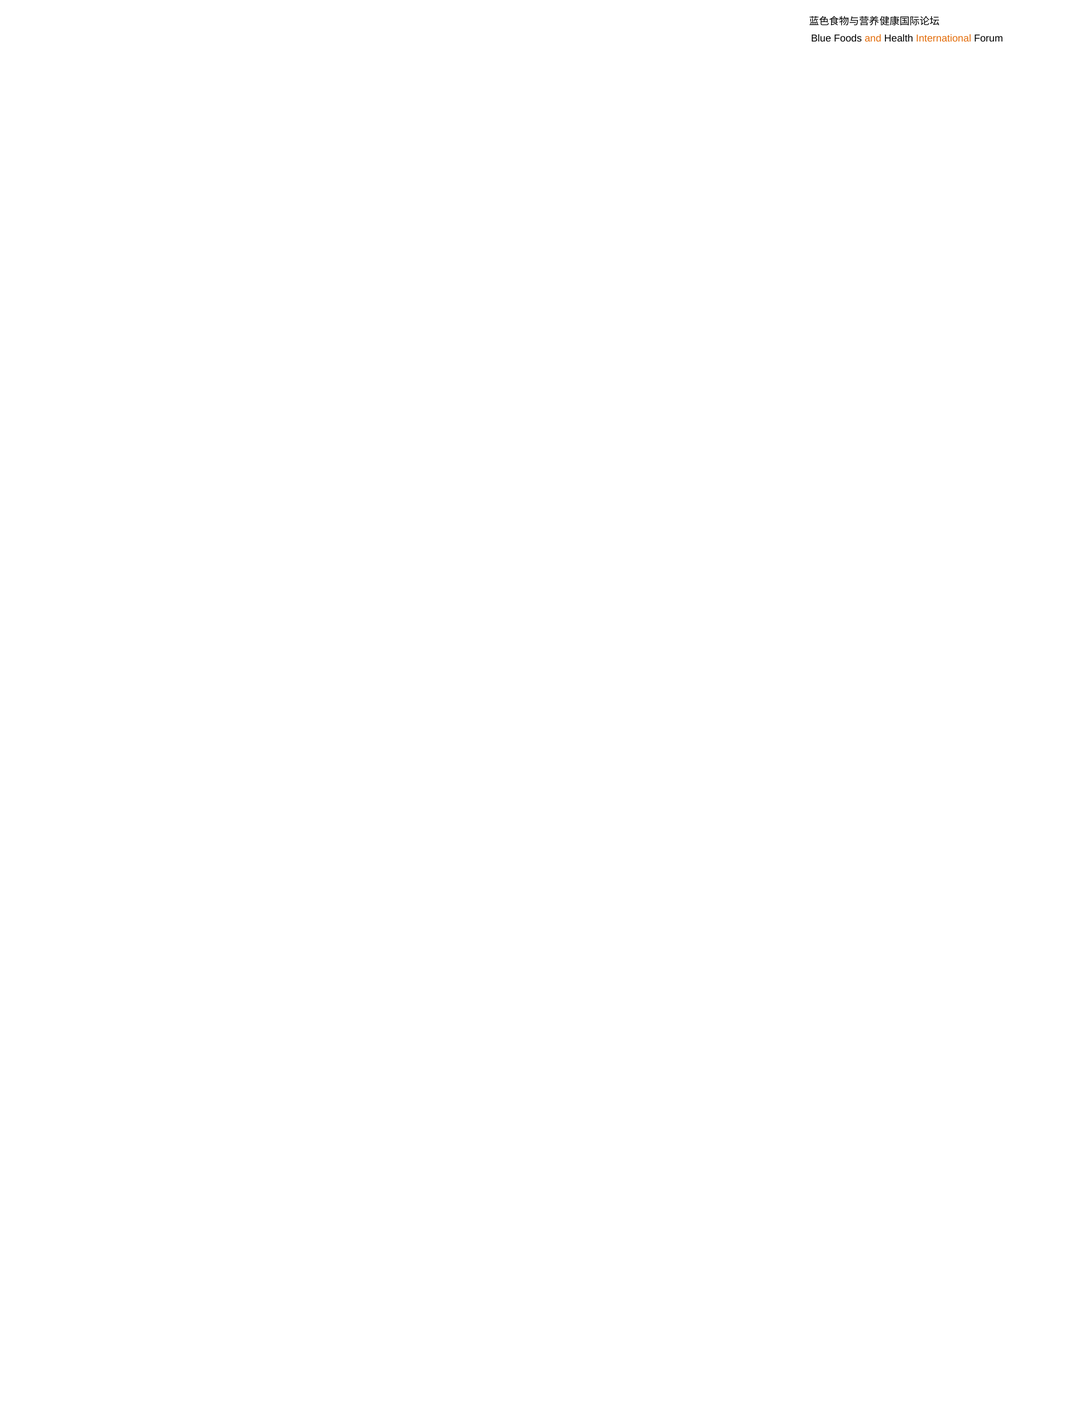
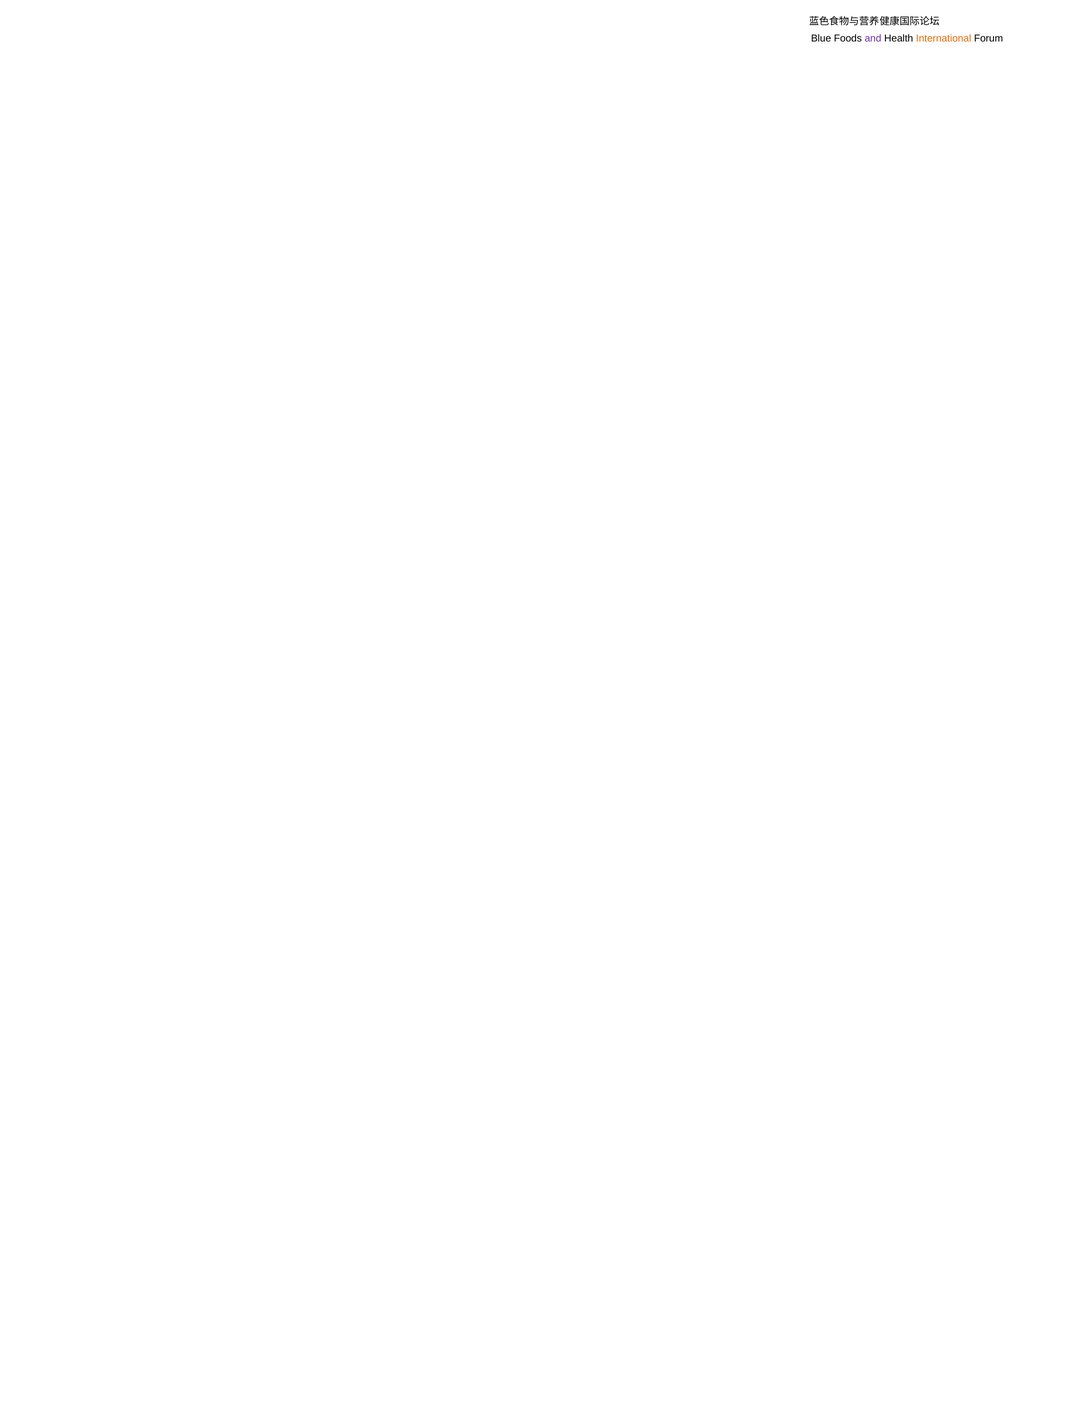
and colour: orange -> purple
